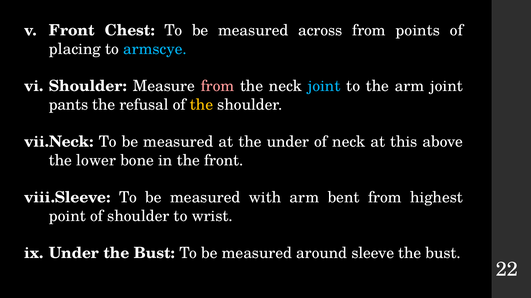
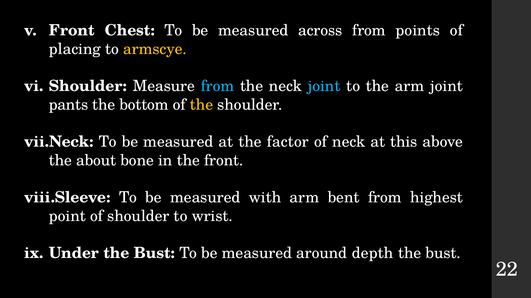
armscye colour: light blue -> yellow
from at (217, 86) colour: pink -> light blue
refusal: refusal -> bottom
the under: under -> factor
lower: lower -> about
sleeve: sleeve -> depth
